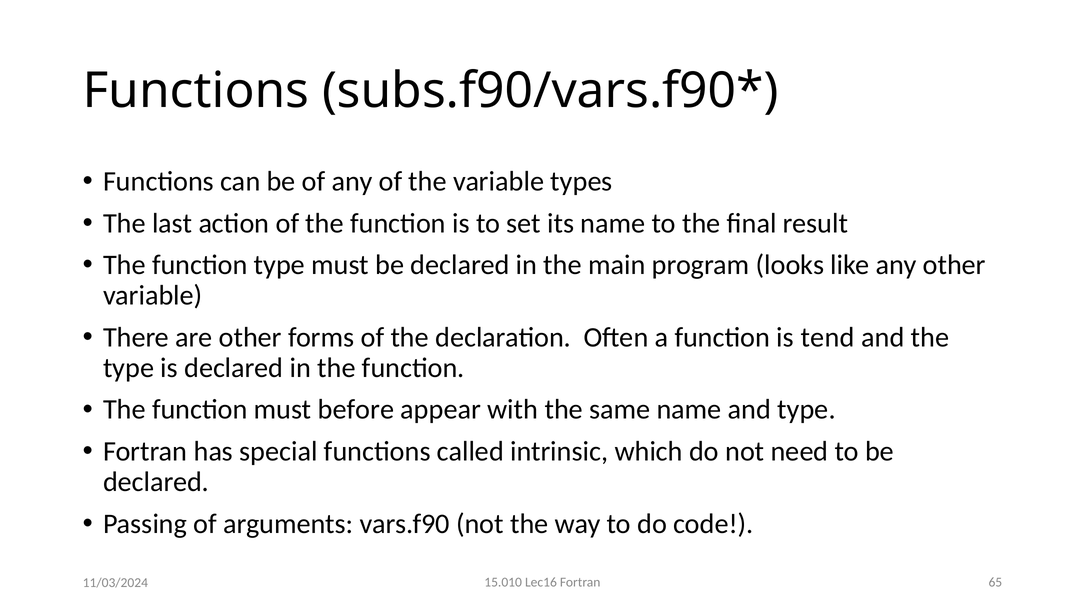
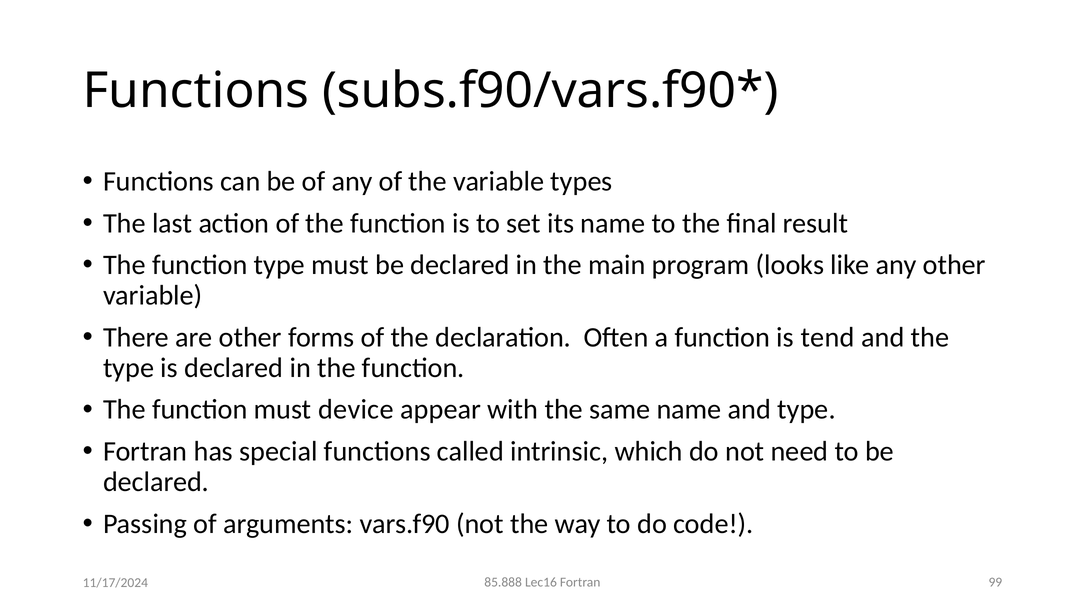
before: before -> device
15.010: 15.010 -> 85.888
65: 65 -> 99
11/03/2024: 11/03/2024 -> 11/17/2024
